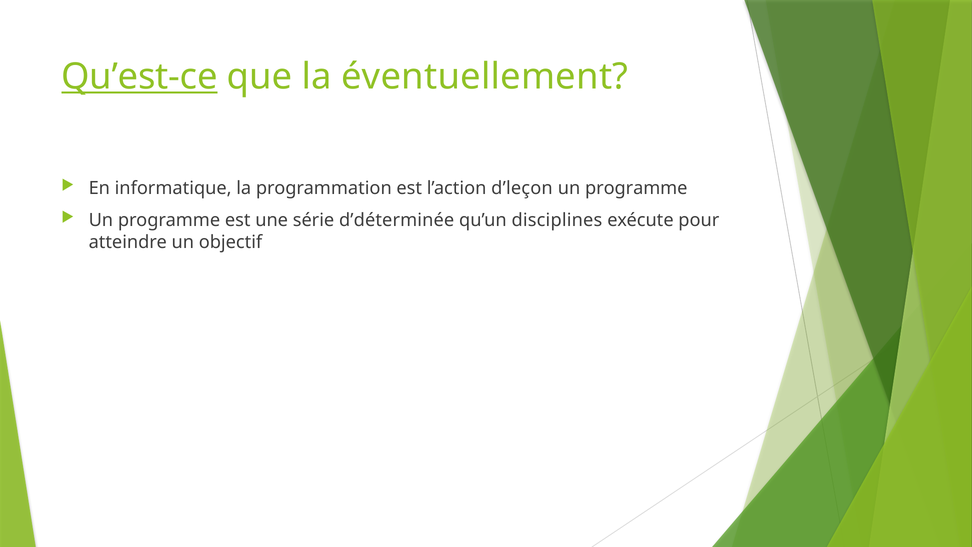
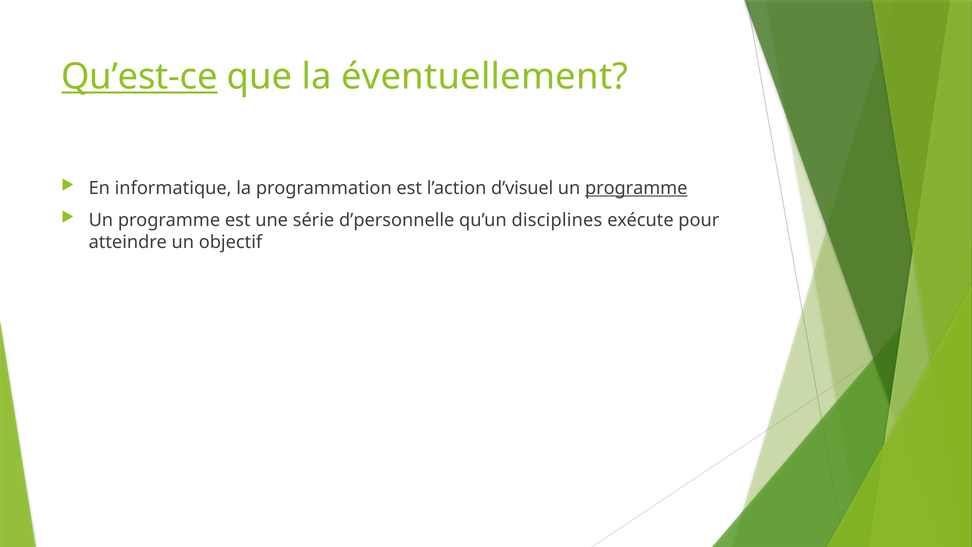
d’leçon: d’leçon -> d’visuel
programme at (636, 188) underline: none -> present
d’déterminée: d’déterminée -> d’personnelle
